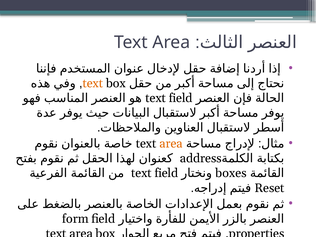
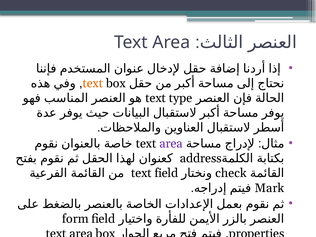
field at (181, 98): field -> type
area at (171, 144) colour: orange -> purple
boxes: boxes -> check
Reset: Reset -> Mark
